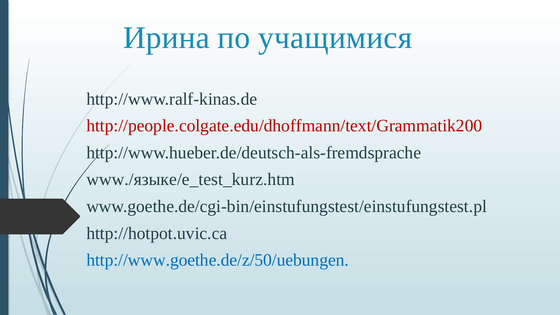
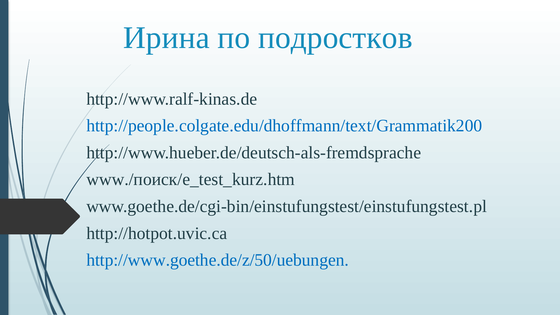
учащимися: учащимися -> подростков
http://people.colgate.edu/dhoffmann/text/Grammatik200 colour: red -> blue
www./языке/e_test_kurz.htm: www./языке/e_test_kurz.htm -> www./поиск/e_test_kurz.htm
